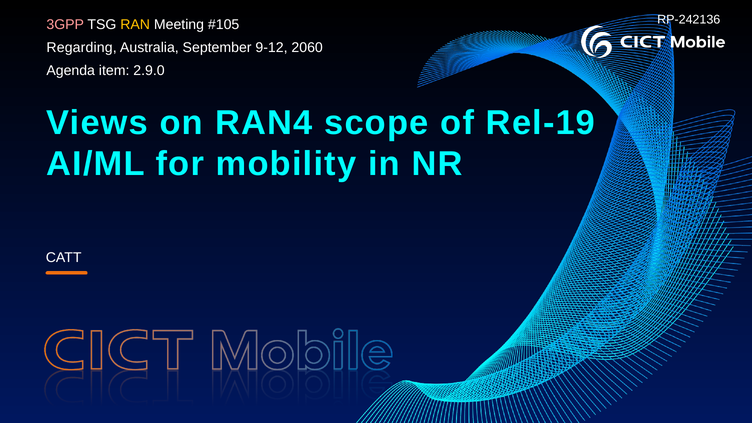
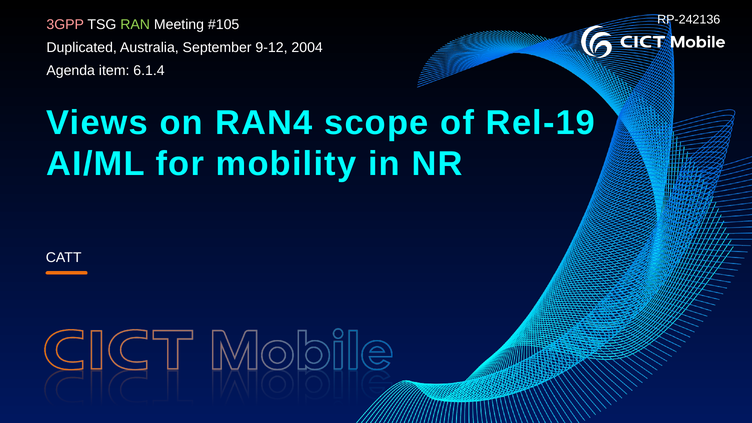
RAN colour: yellow -> light green
Regarding: Regarding -> Duplicated
2060: 2060 -> 2004
2.9.0: 2.9.0 -> 6.1.4
